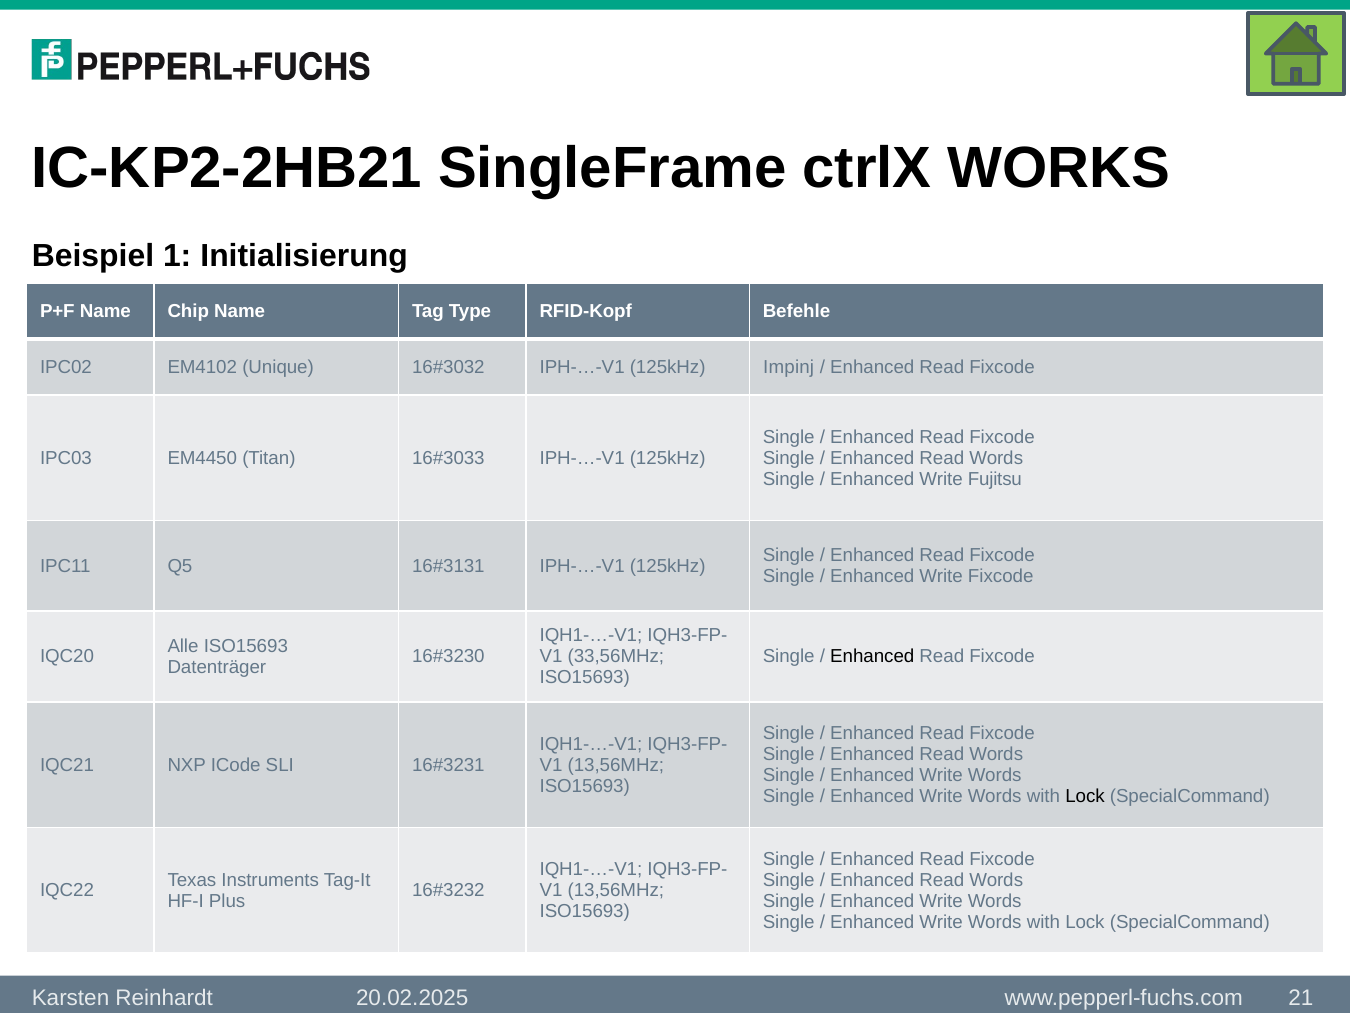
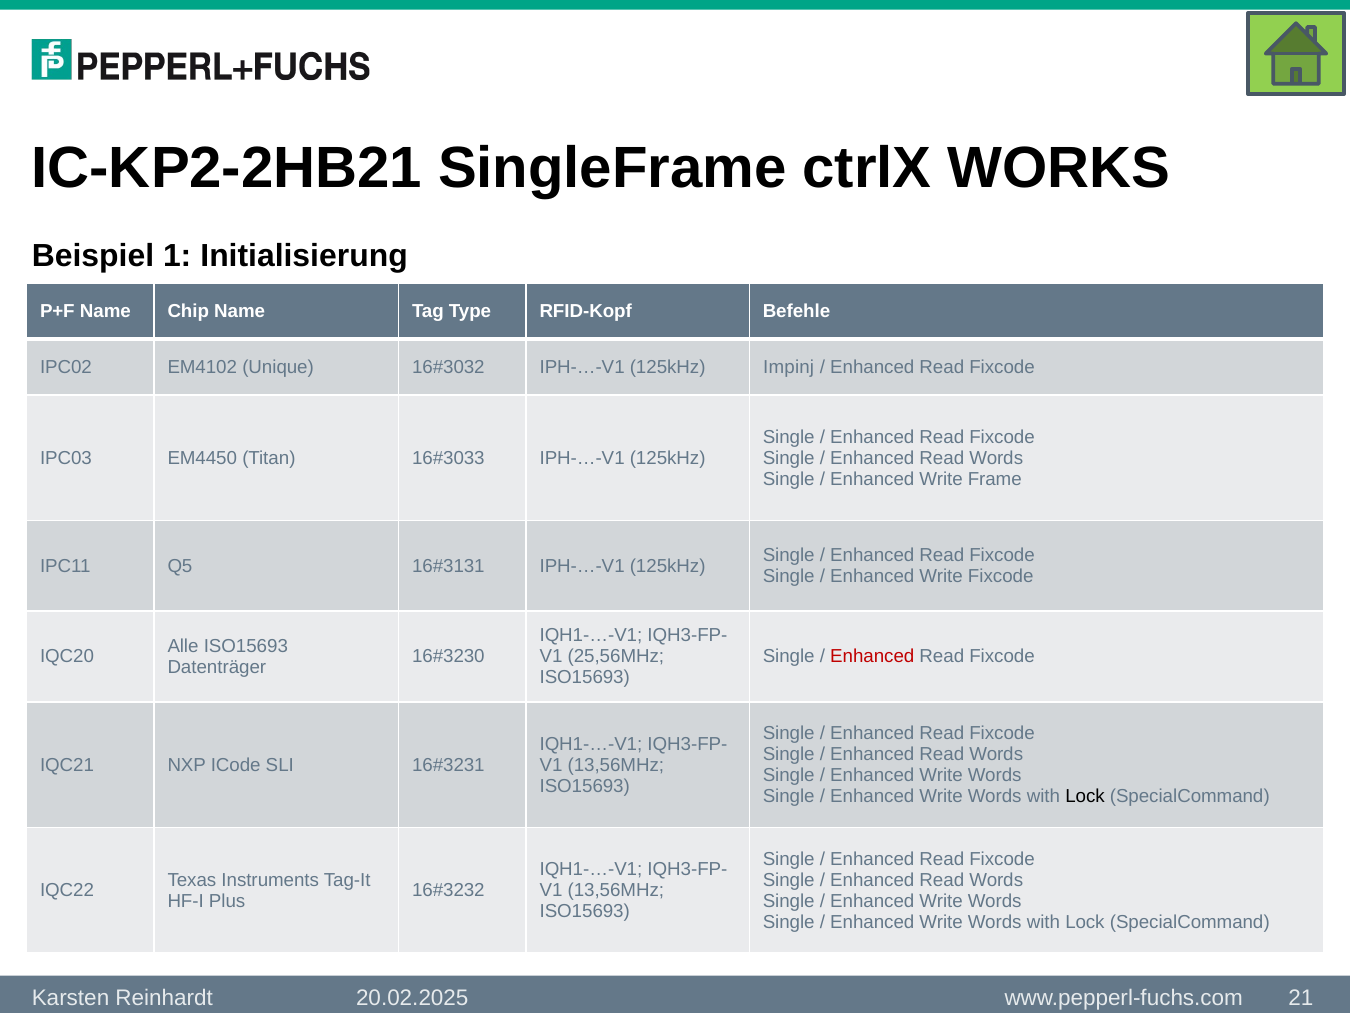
Fujitsu: Fujitsu -> Frame
33,56MHz: 33,56MHz -> 25,56MHz
Enhanced at (872, 656) colour: black -> red
